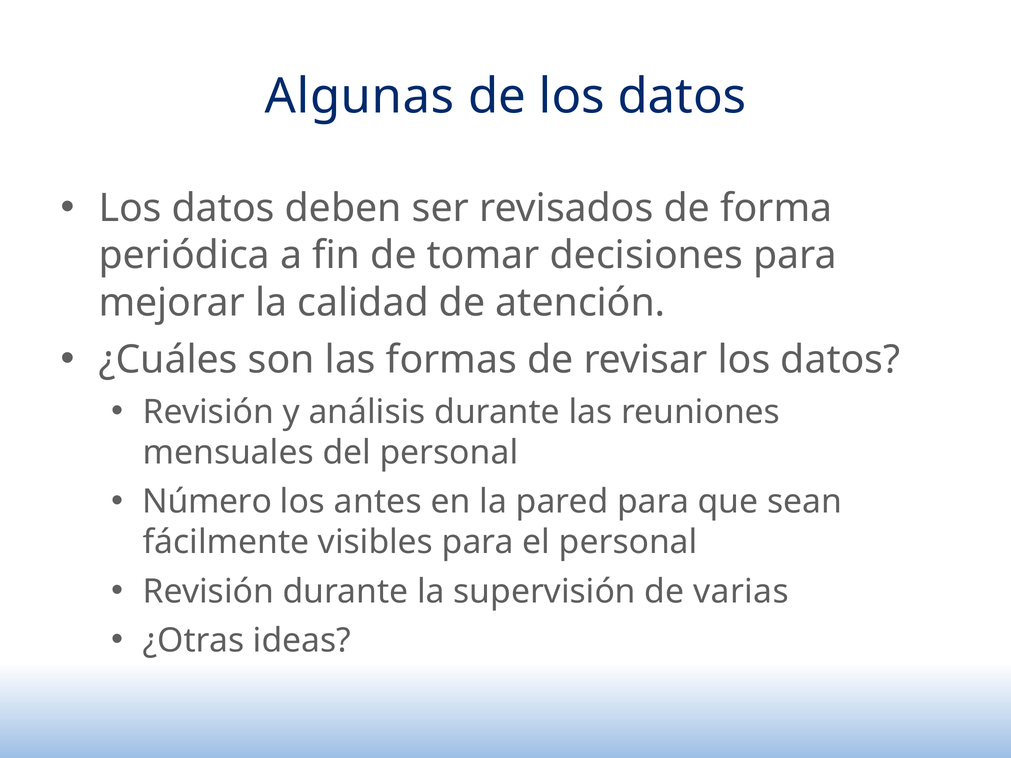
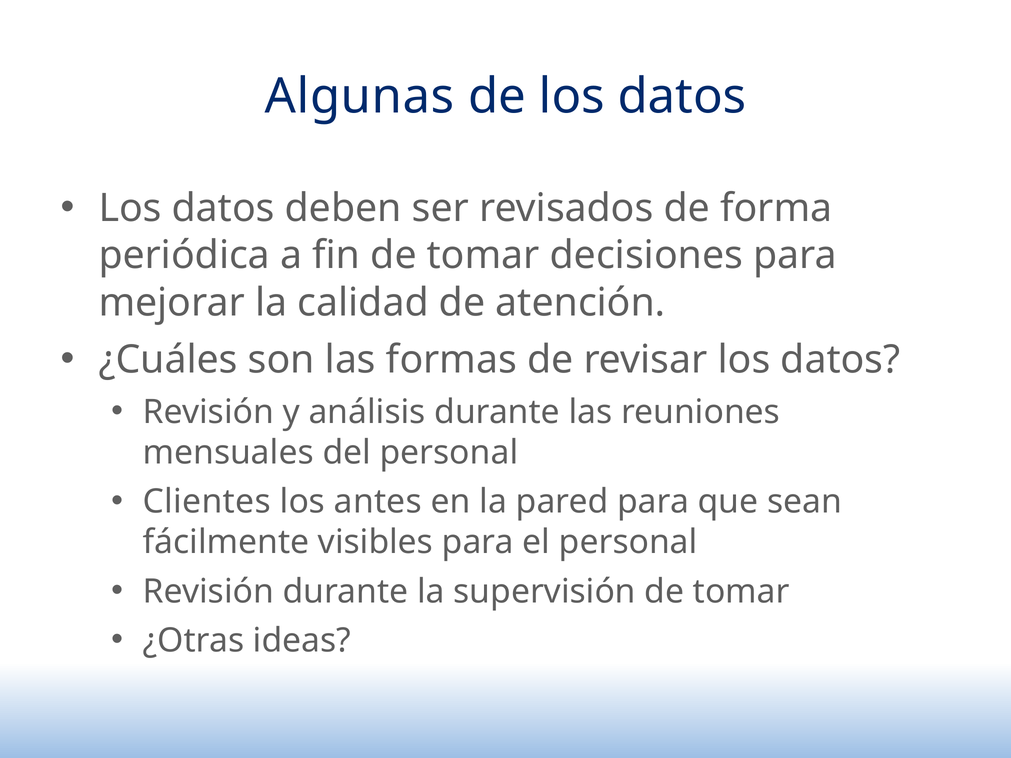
Número: Número -> Clientes
supervisión de varias: varias -> tomar
